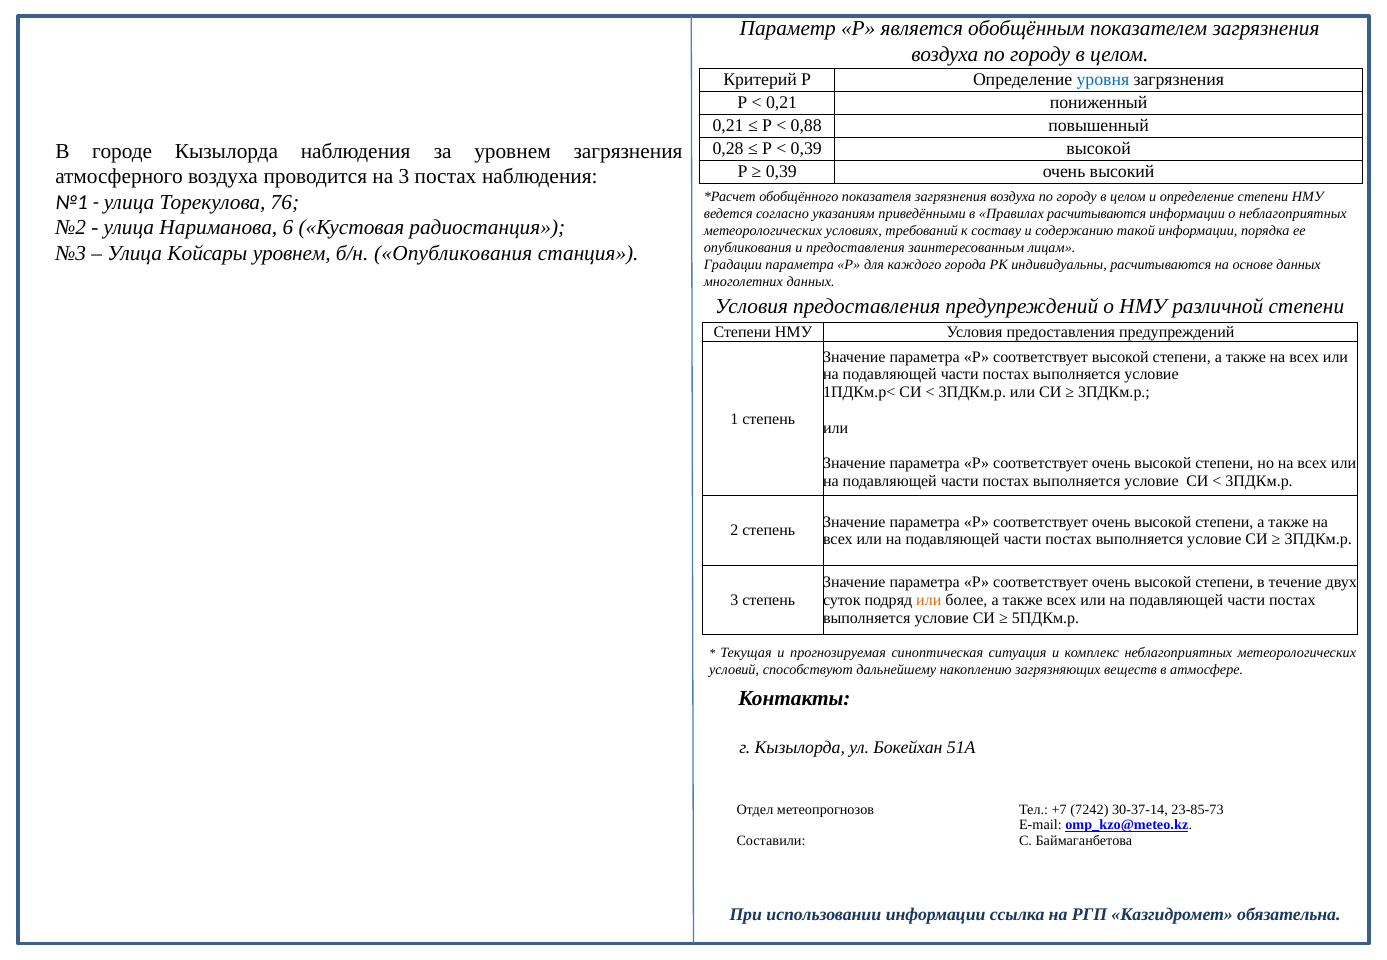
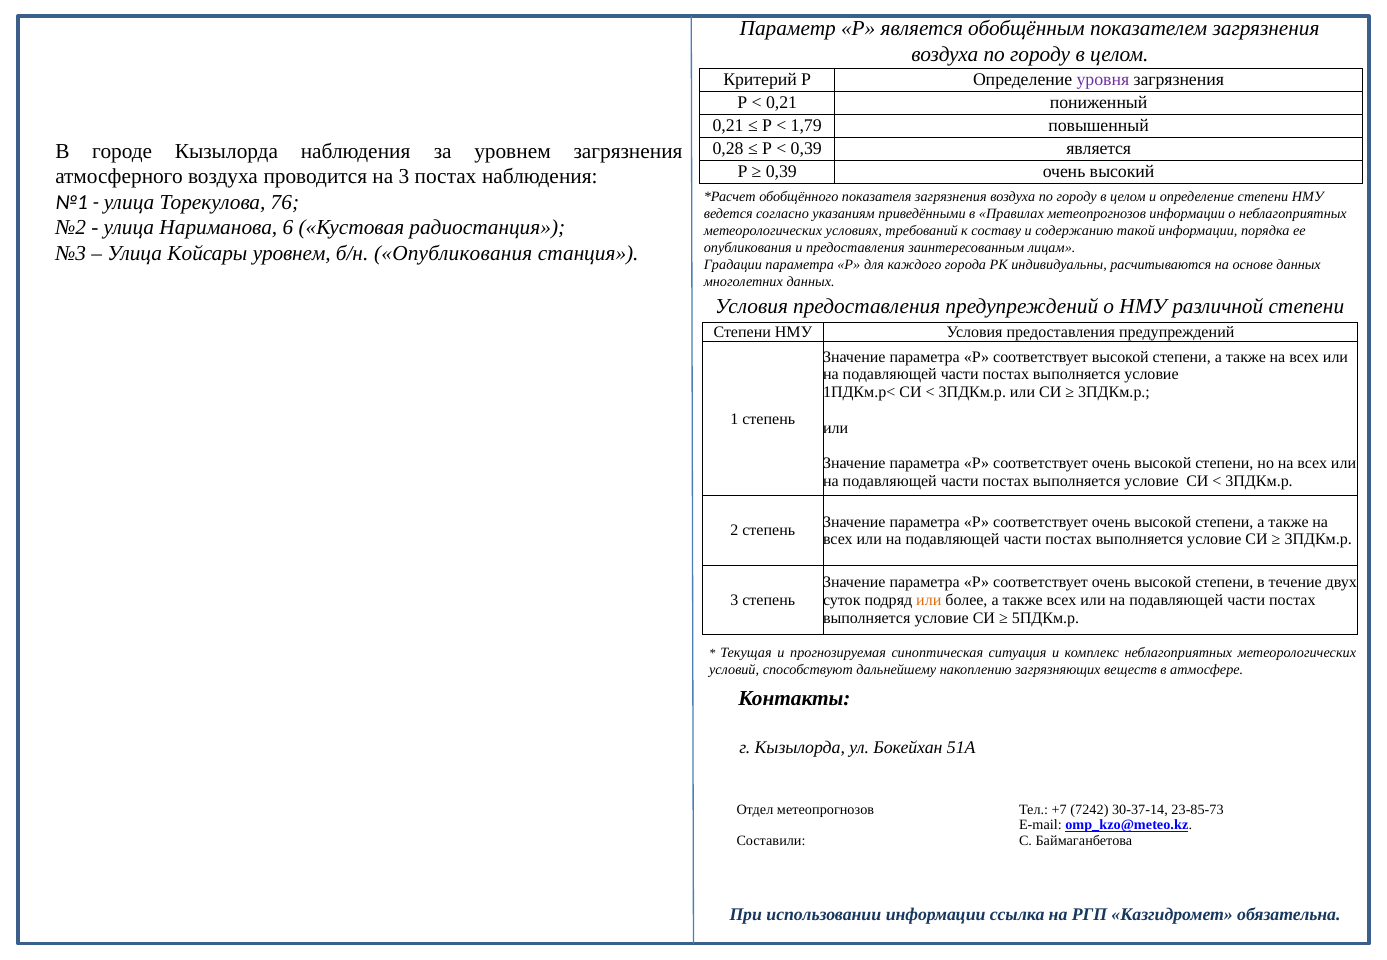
уровня colour: blue -> purple
0,88: 0,88 -> 1,79
0,39 высокой: высокой -> является
Правилах расчитываются: расчитываются -> метеопрогнозов
